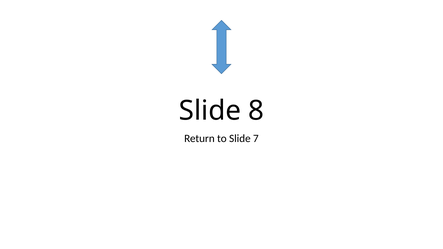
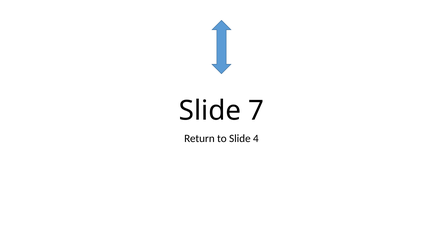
8: 8 -> 7
7: 7 -> 4
